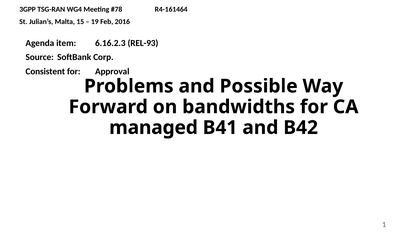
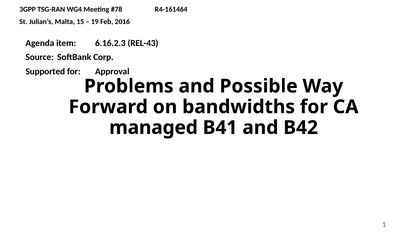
REL-93: REL-93 -> REL-43
Consistent: Consistent -> Supported
